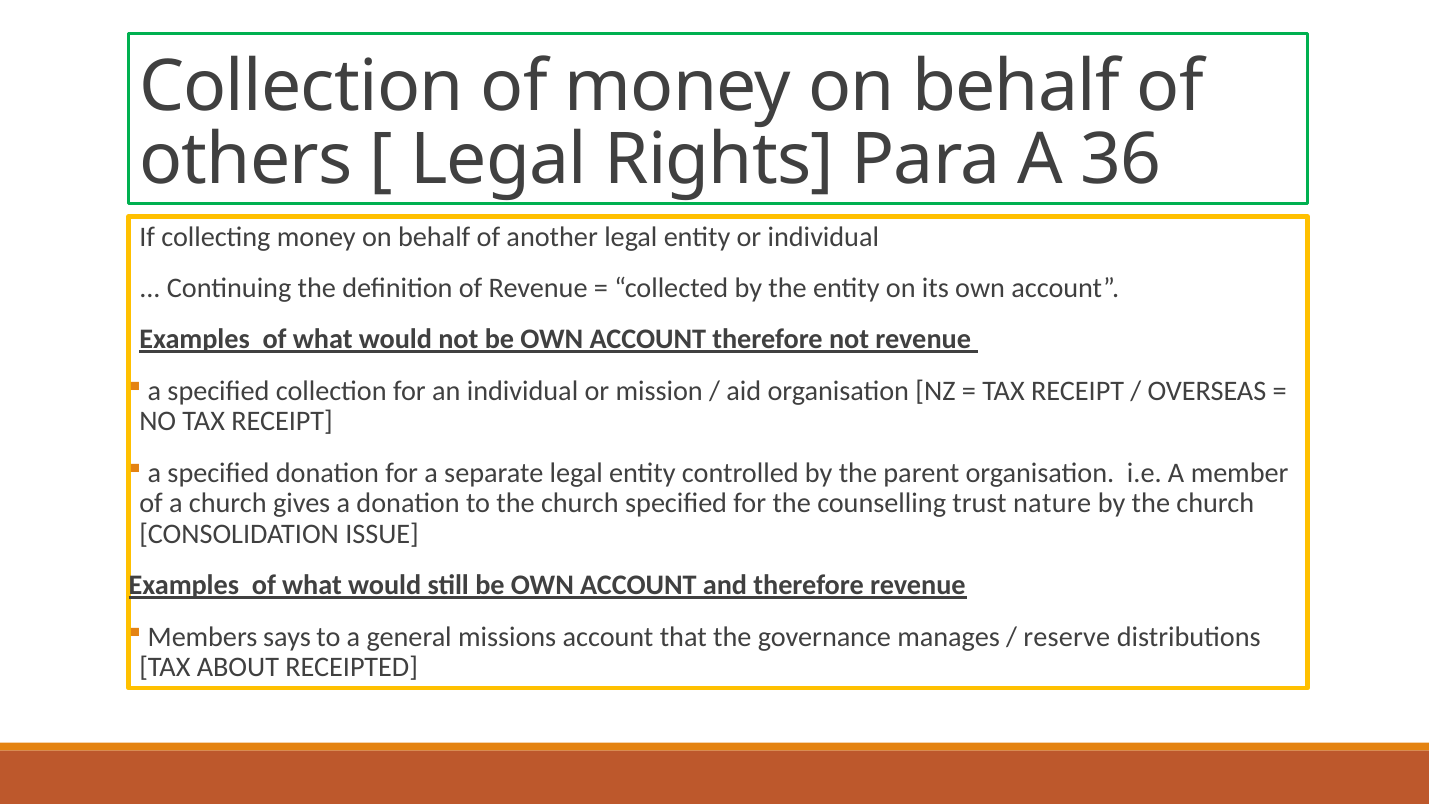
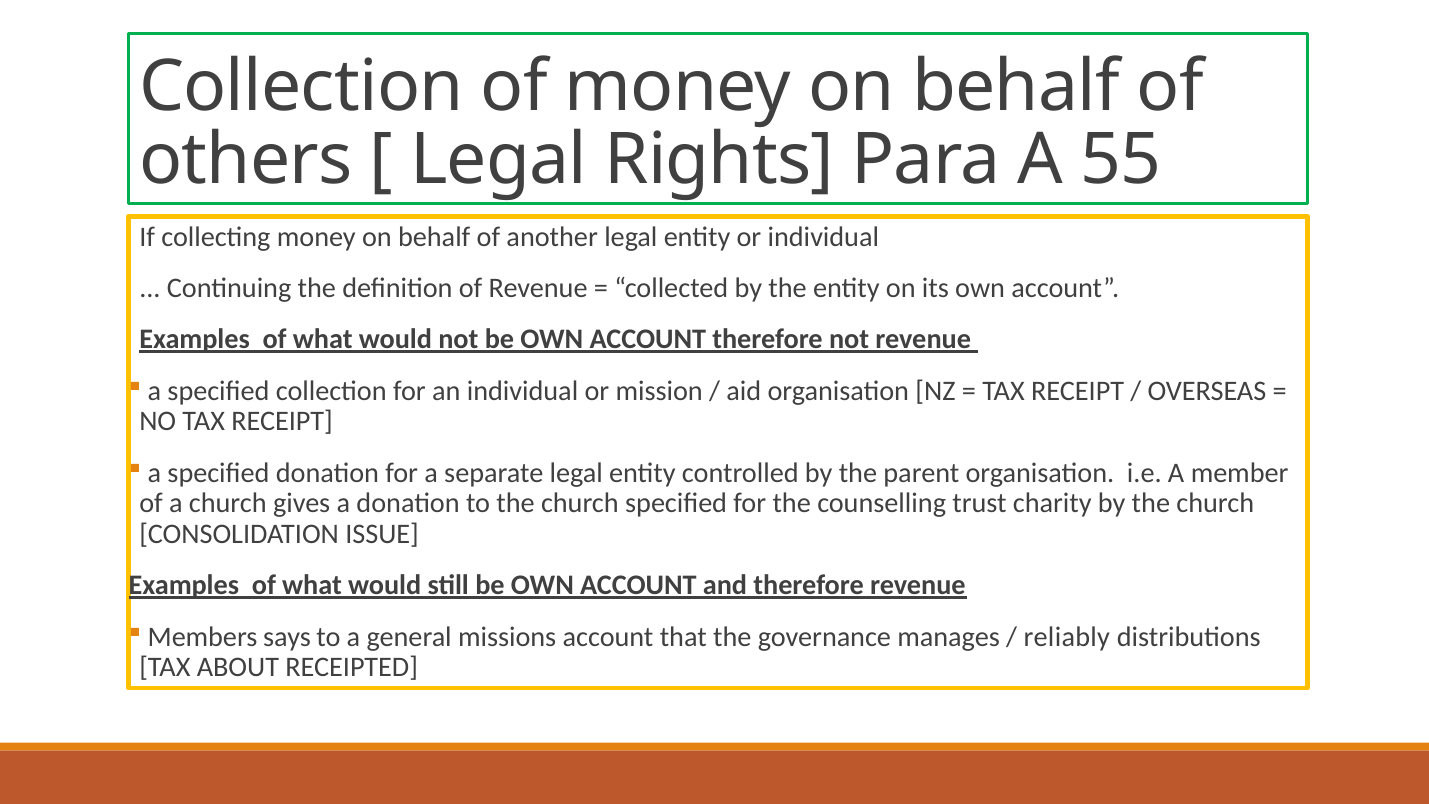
36: 36 -> 55
nature: nature -> charity
reserve: reserve -> reliably
